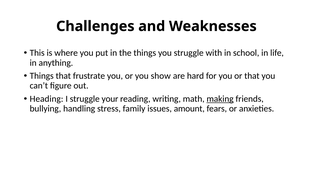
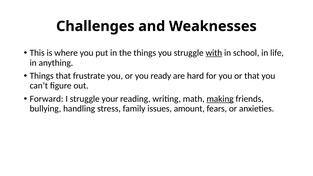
with underline: none -> present
show: show -> ready
Heading: Heading -> Forward
